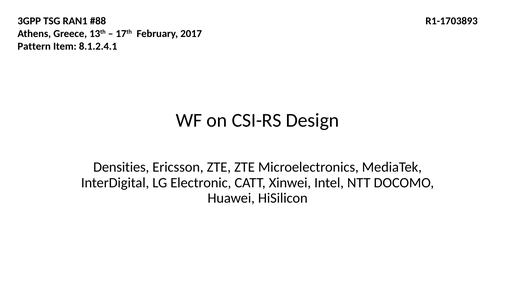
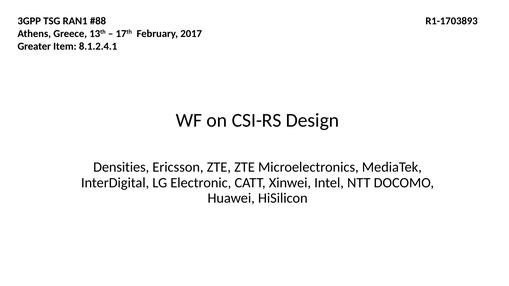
Pattern: Pattern -> Greater
